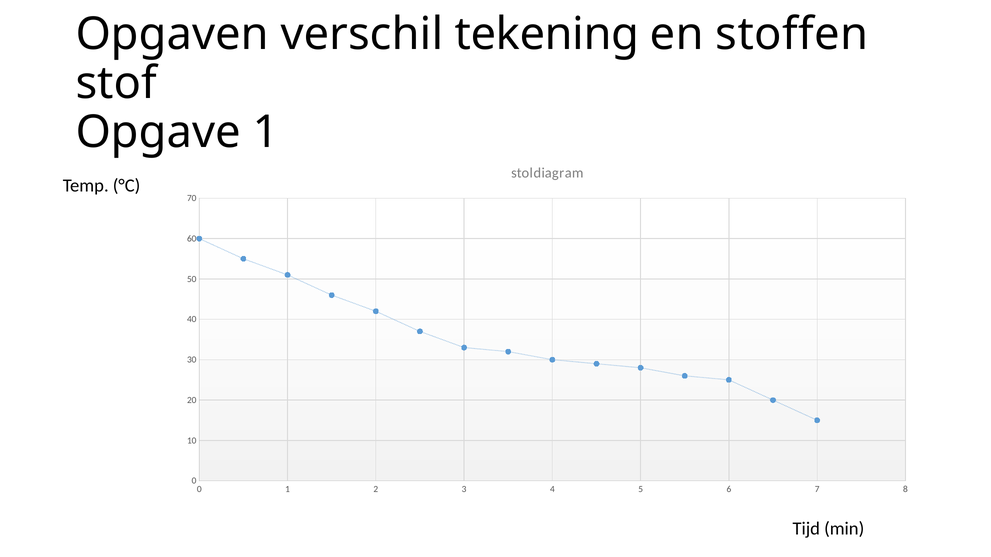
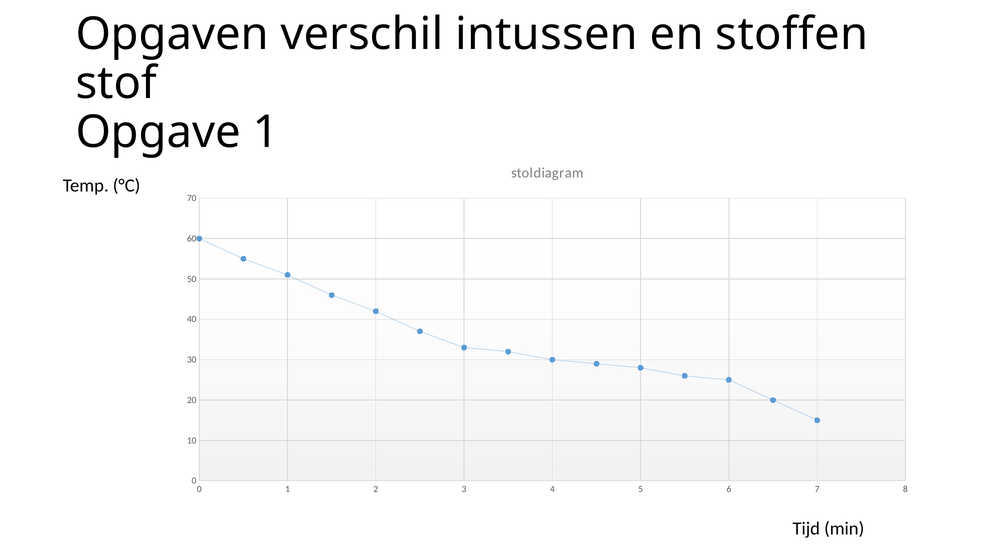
tekening: tekening -> intussen
